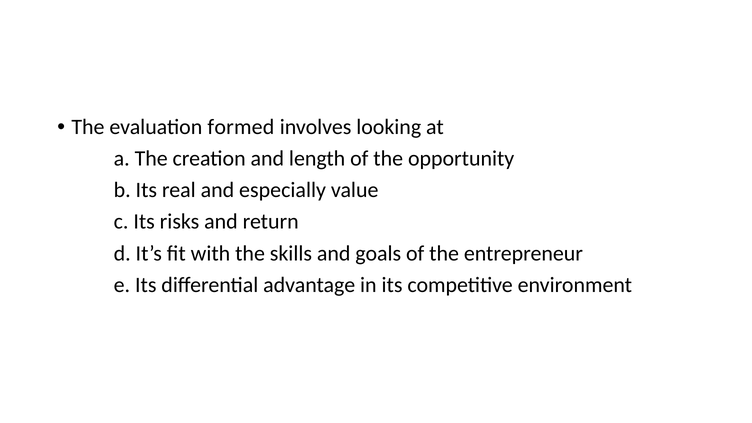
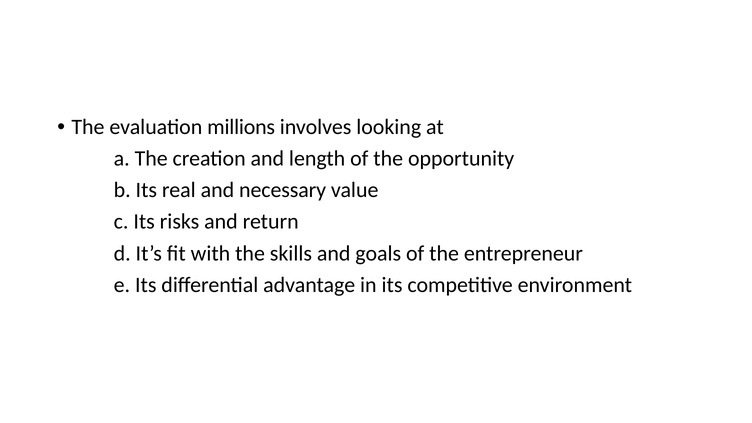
formed: formed -> millions
especially: especially -> necessary
